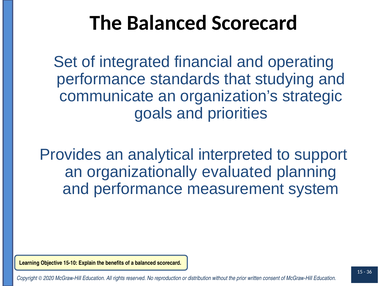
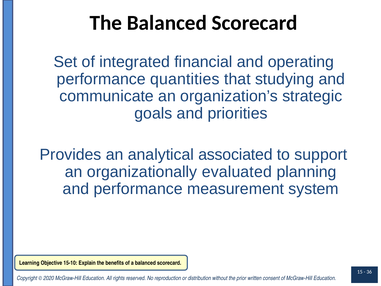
standards: standards -> quantities
interpreted: interpreted -> associated
